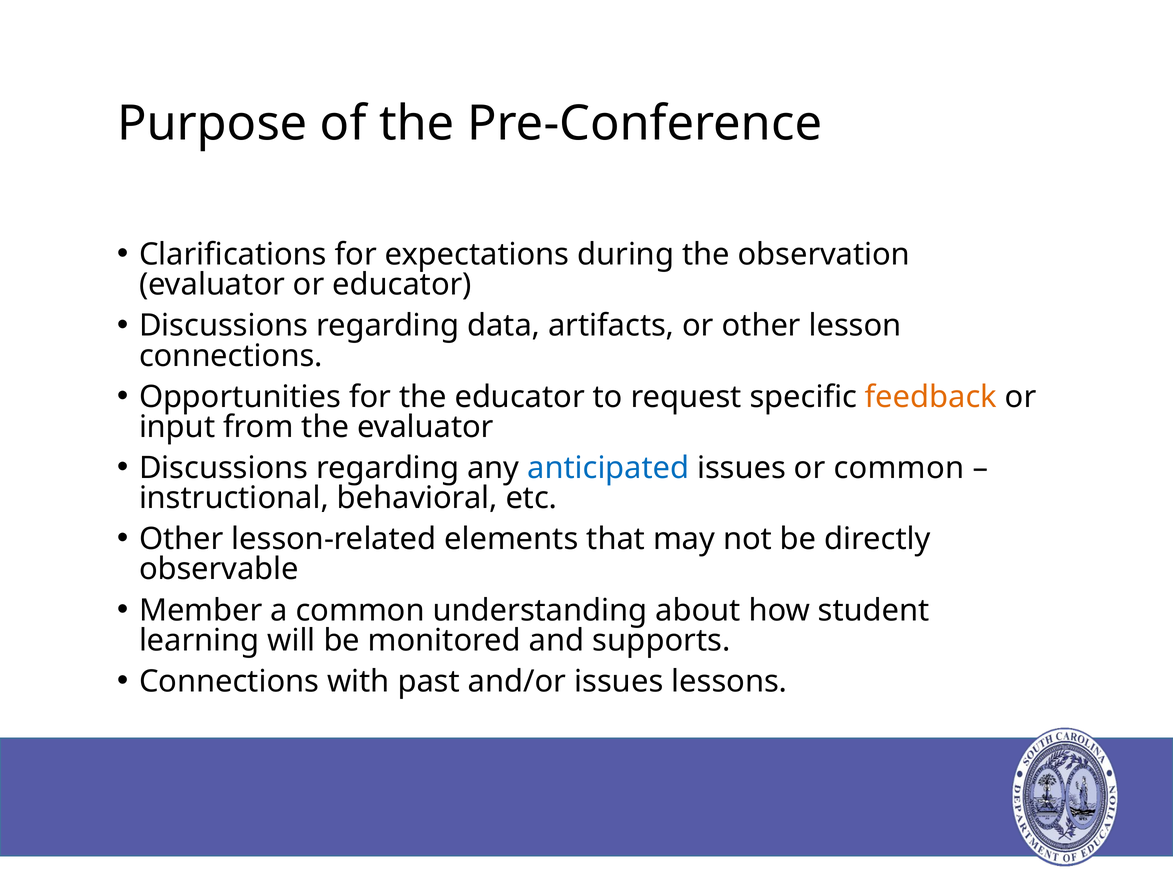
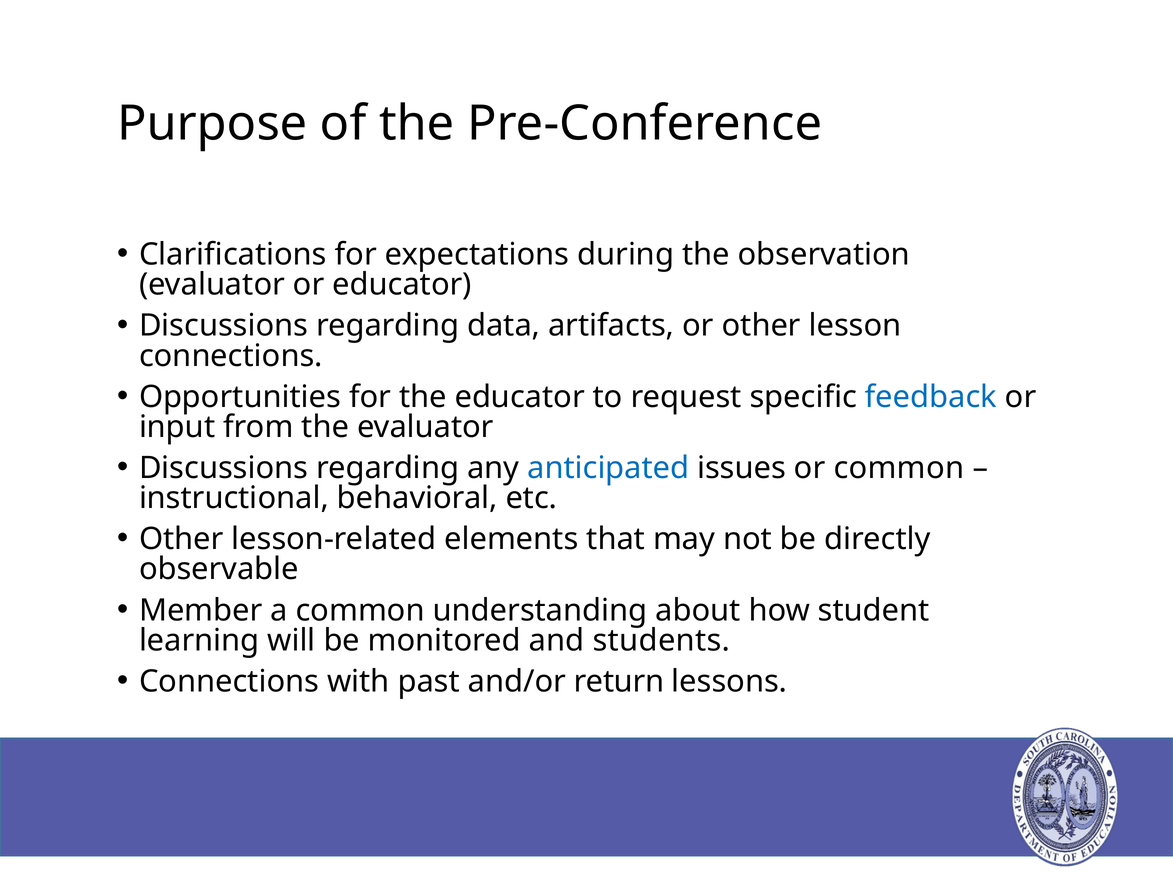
feedback colour: orange -> blue
supports: supports -> students
and/or issues: issues -> return
